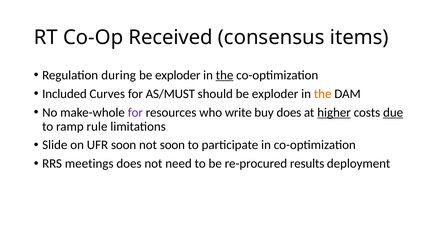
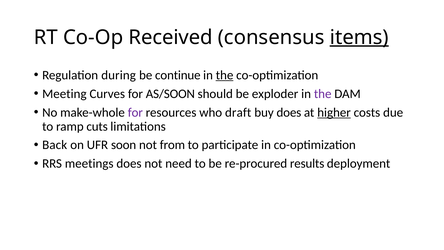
items underline: none -> present
exploder at (178, 75): exploder -> continue
Included: Included -> Meeting
AS/MUST: AS/MUST -> AS/SOON
the at (323, 94) colour: orange -> purple
write: write -> draft
due underline: present -> none
rule: rule -> cuts
Slide: Slide -> Back
not soon: soon -> from
